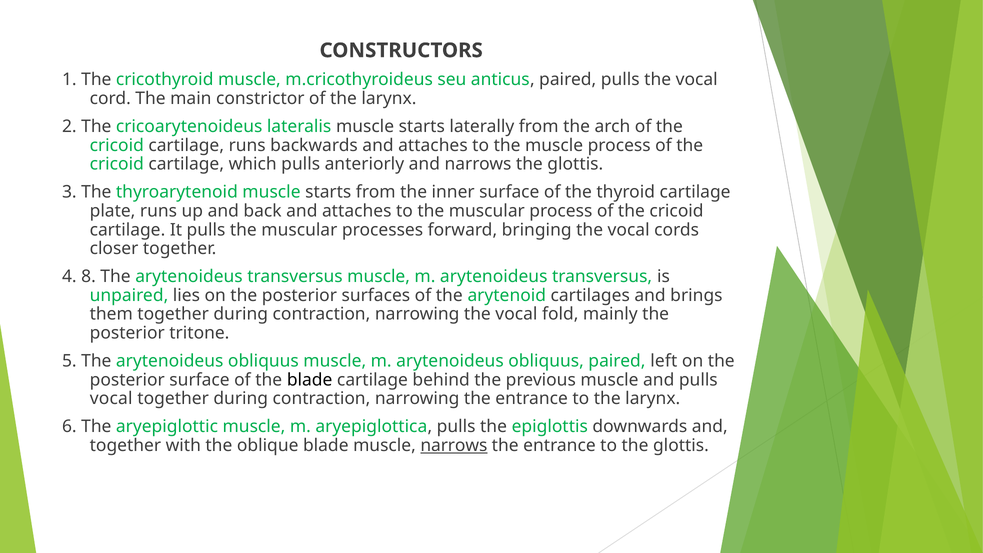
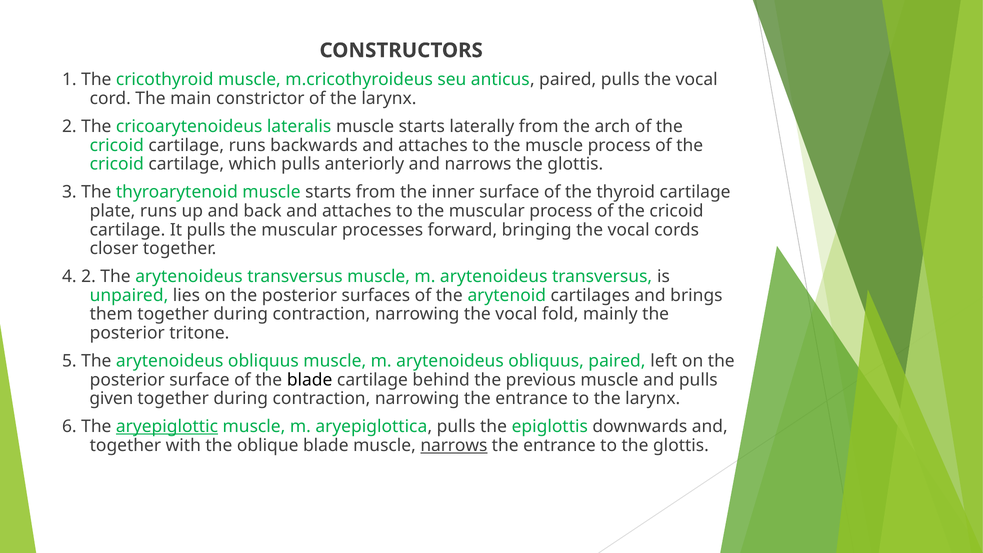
4 8: 8 -> 2
vocal at (111, 399): vocal -> given
aryepiglottic underline: none -> present
